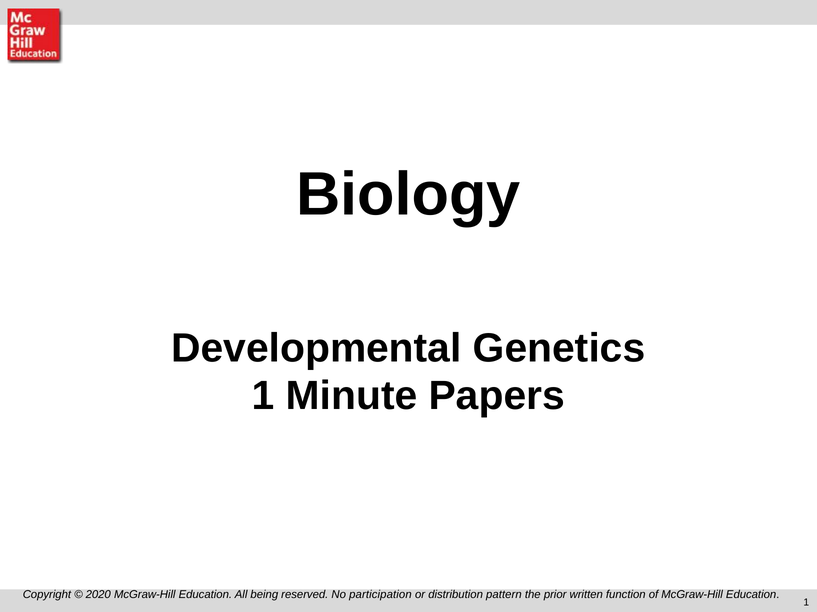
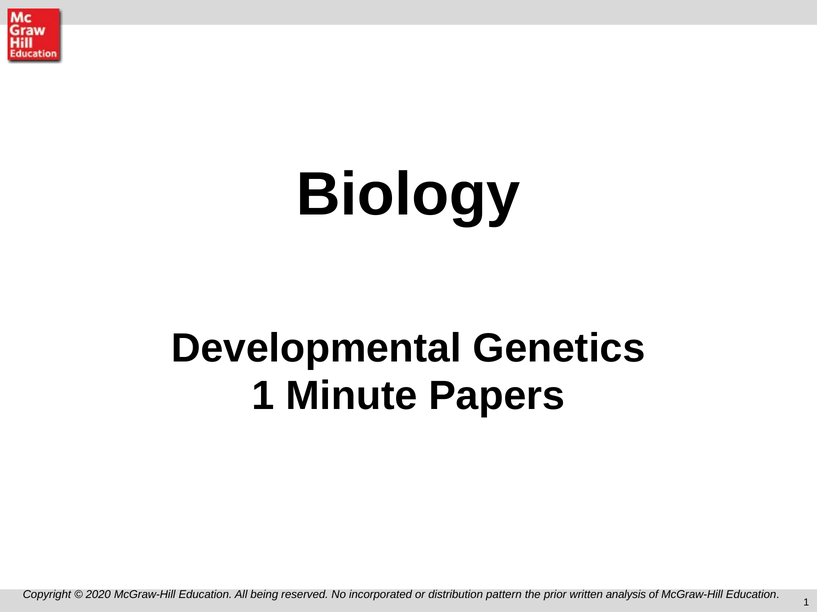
participation: participation -> incorporated
function: function -> analysis
